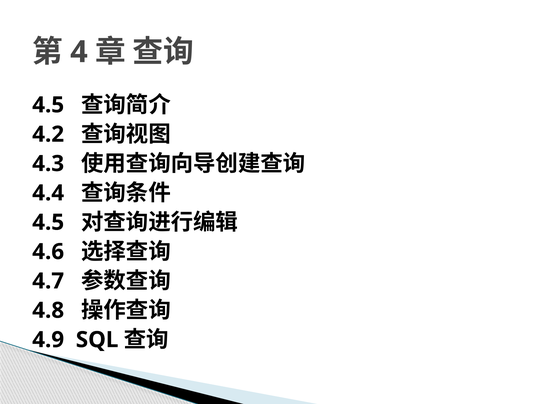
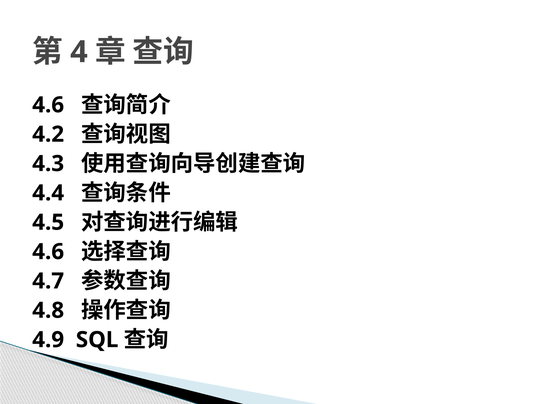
4.5 at (48, 105): 4.5 -> 4.6
